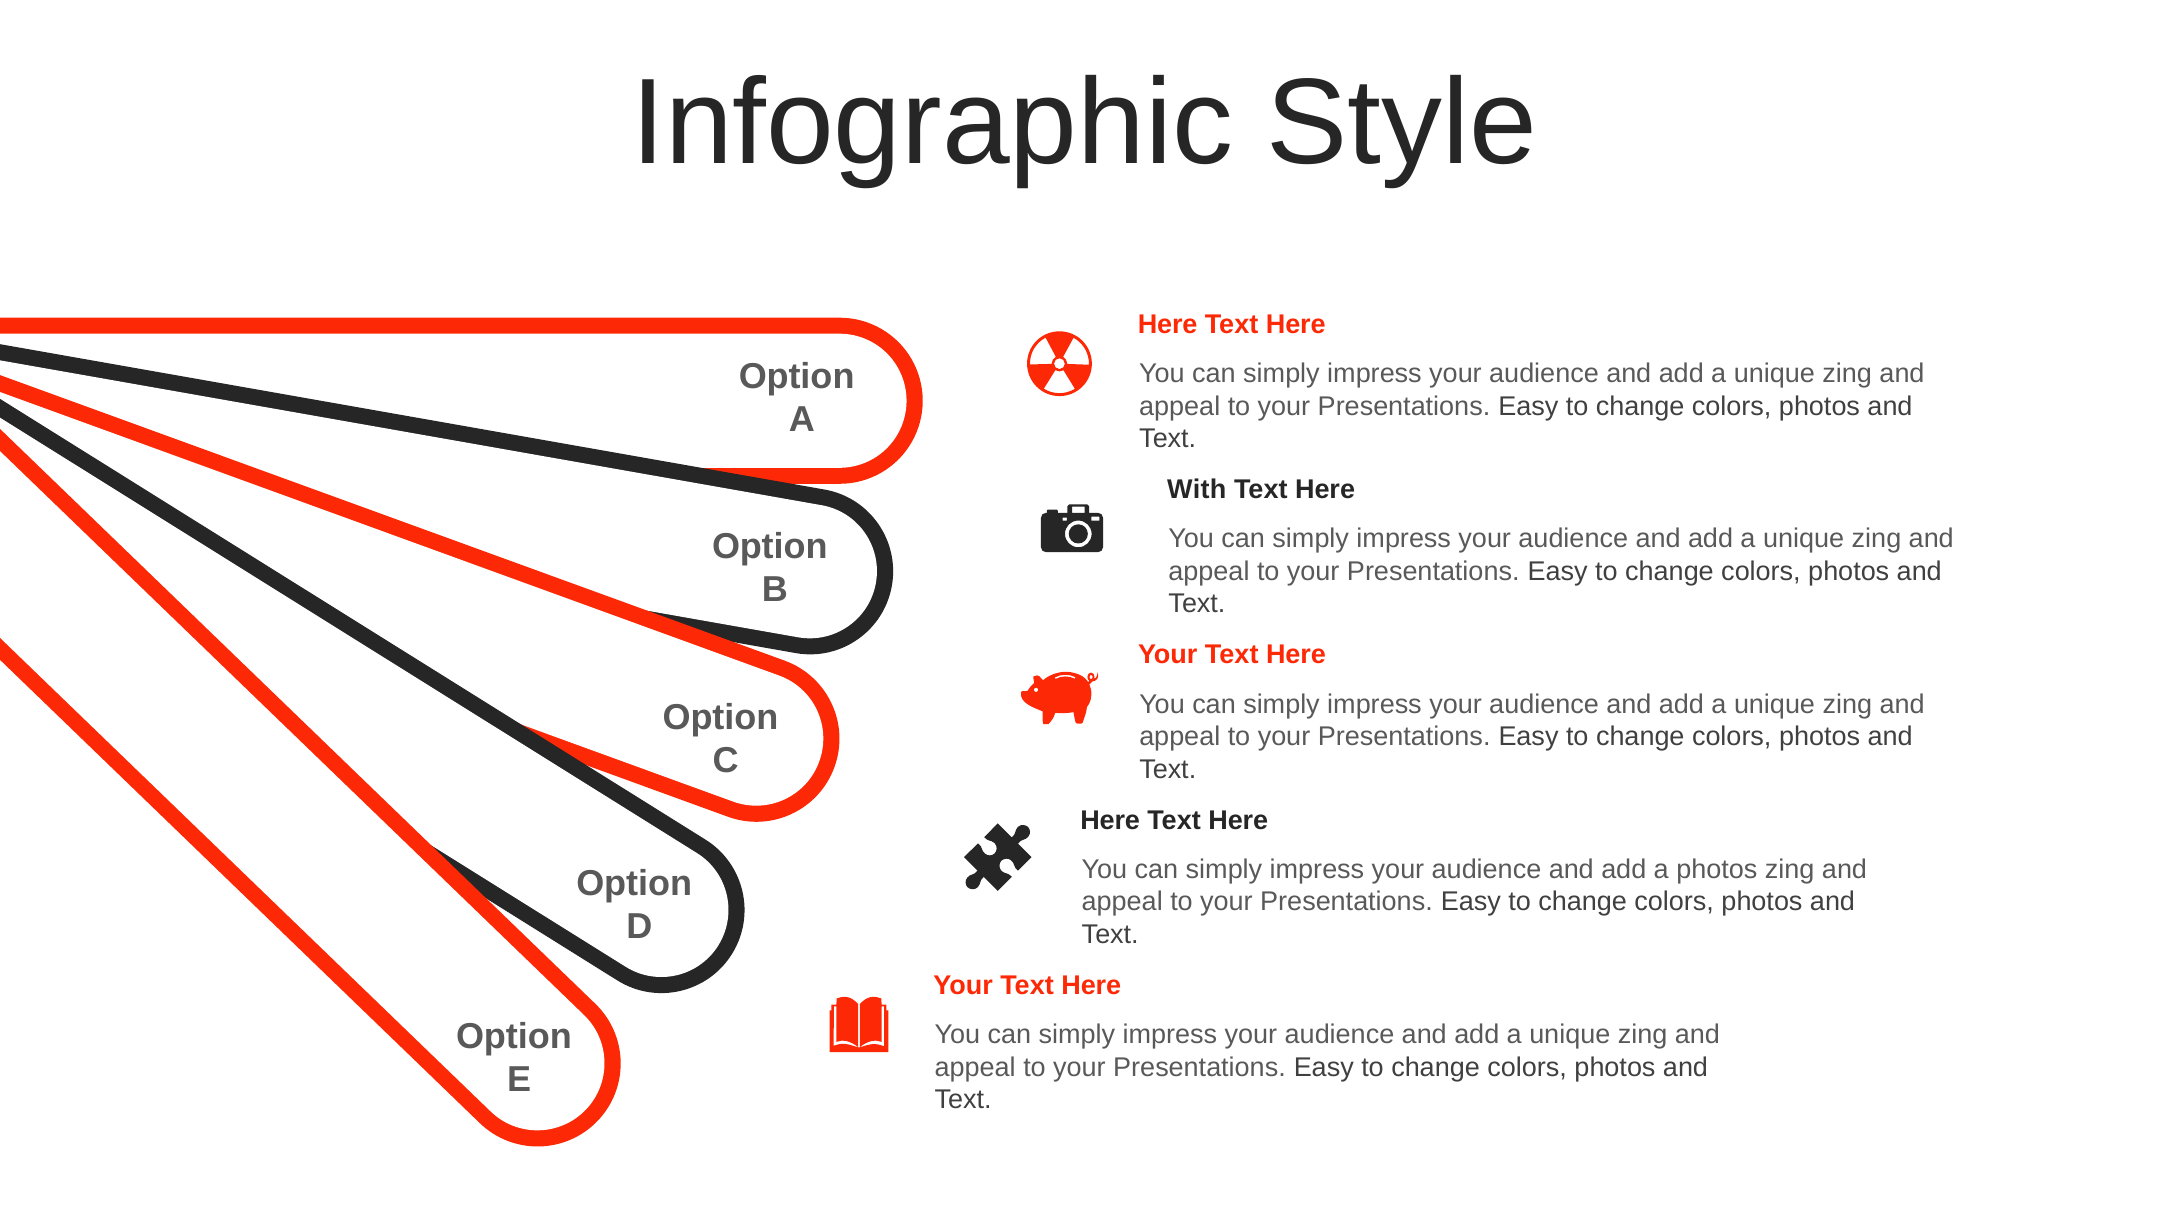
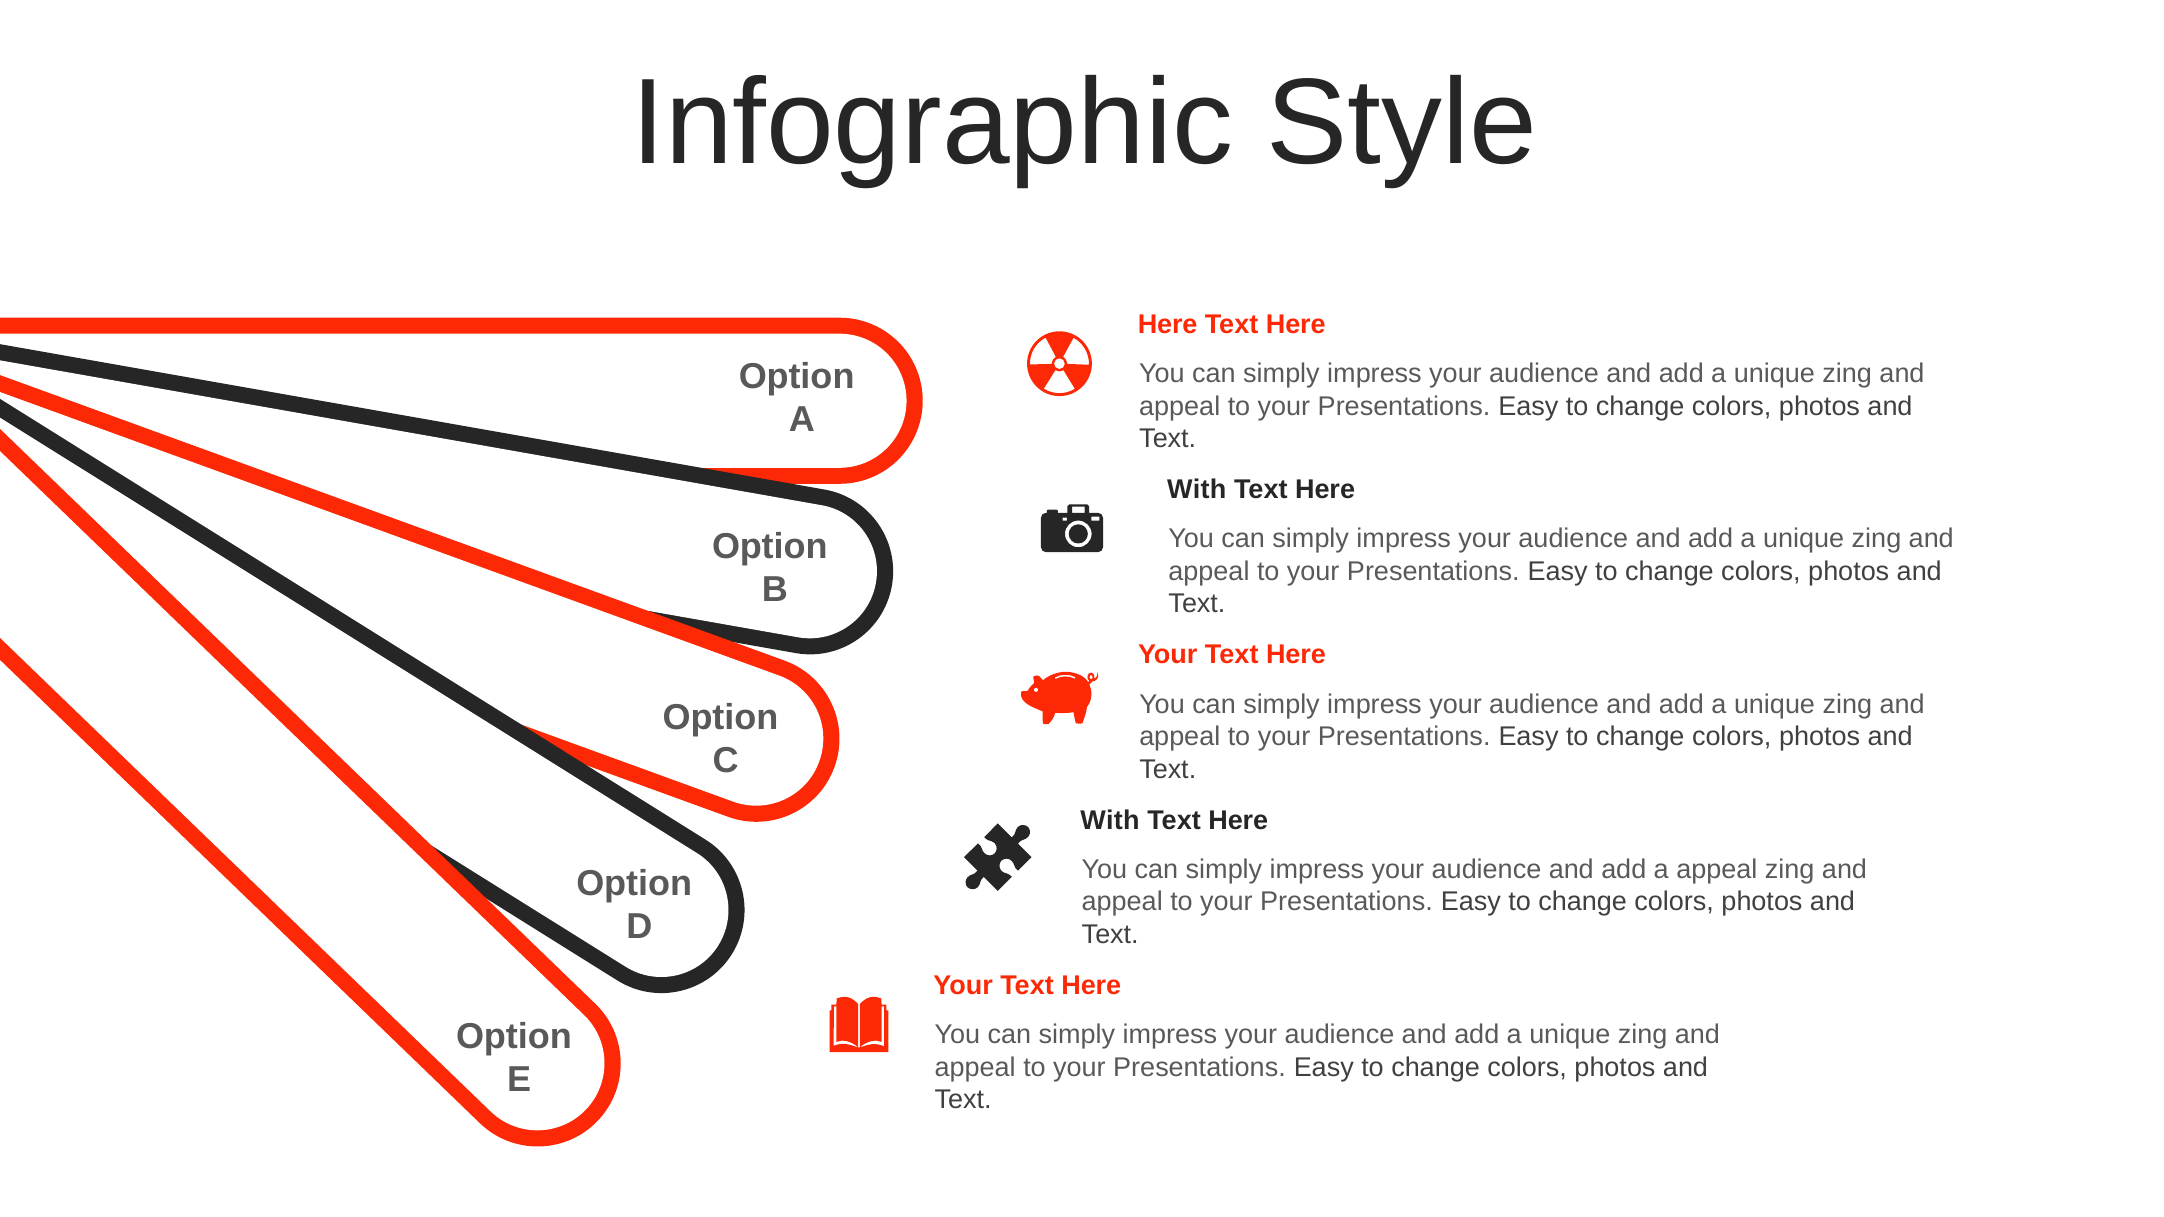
Here at (1110, 820): Here -> With
a photos: photos -> appeal
